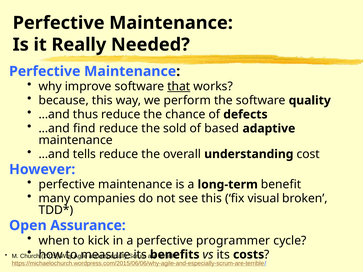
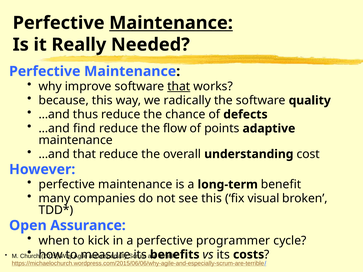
Maintenance at (171, 23) underline: none -> present
perform: perform -> radically
sold: sold -> flow
based: based -> points
…and tells: tells -> that
